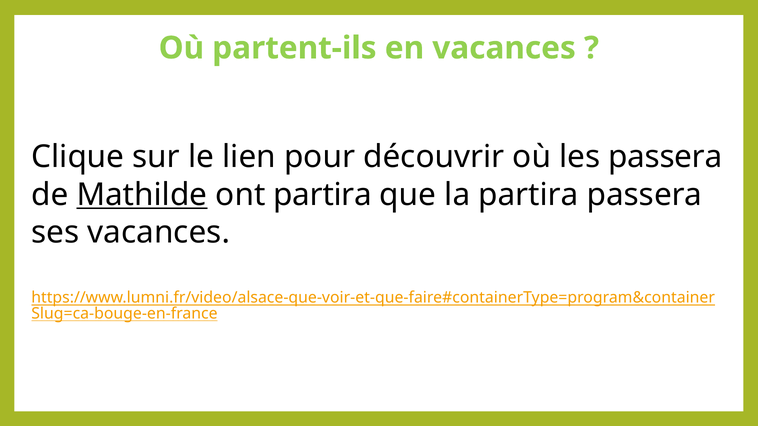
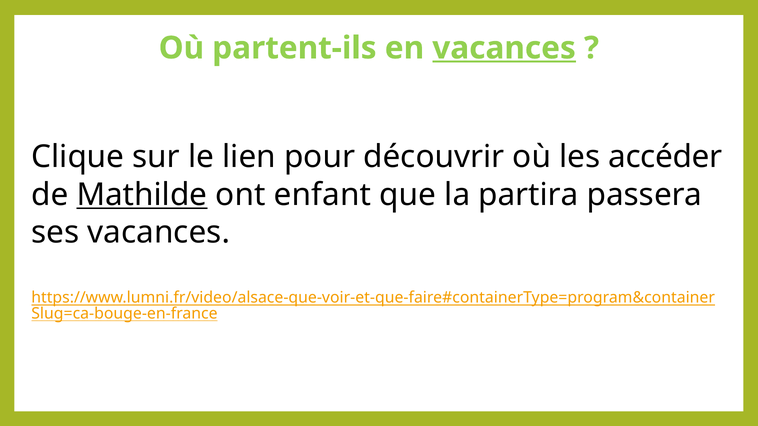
vacances at (504, 48) underline: none -> present
les passera: passera -> accéder
ont partira: partira -> enfant
